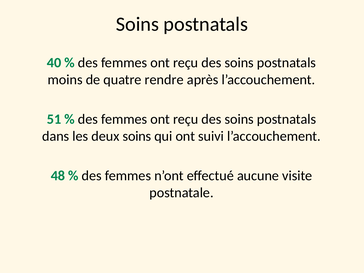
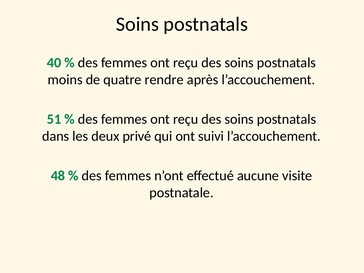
deux soins: soins -> privé
